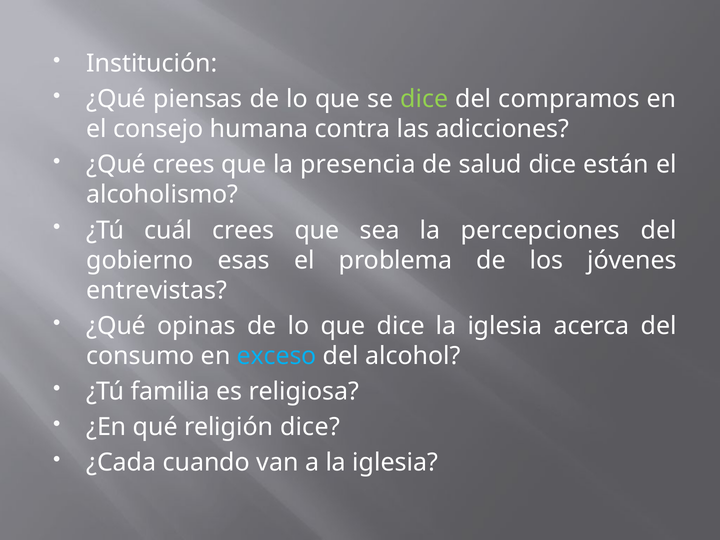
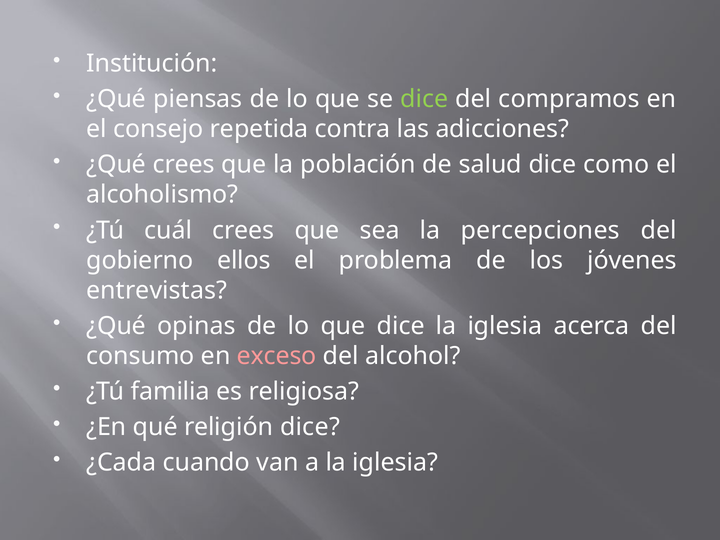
humana: humana -> repetida
presencia: presencia -> población
están: están -> como
esas: esas -> ellos
exceso colour: light blue -> pink
